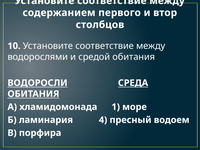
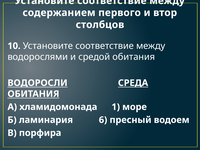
4: 4 -> 6
